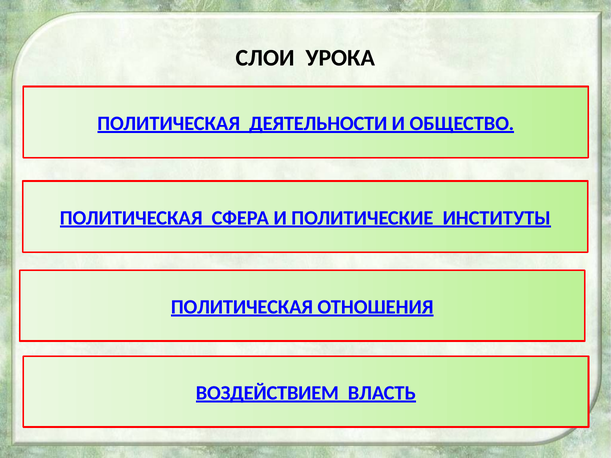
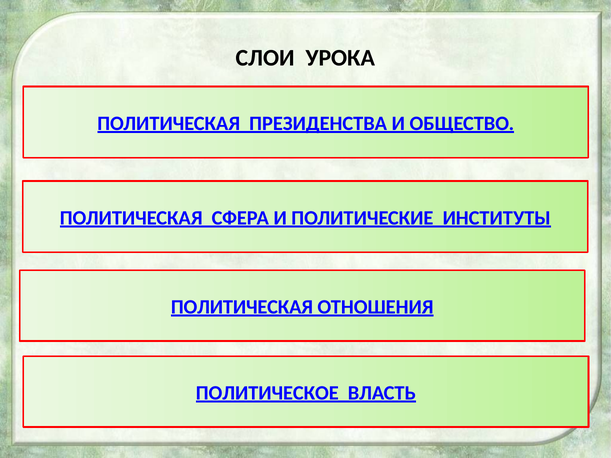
ДЕЯТЕЛЬНОСТИ: ДЕЯТЕЛЬНОСТИ -> ПРЕЗИДЕНСТВА
ВОЗДЕЙСТВИЕМ: ВОЗДЕЙСТВИЕМ -> ПОЛИТИЧЕСКОЕ
